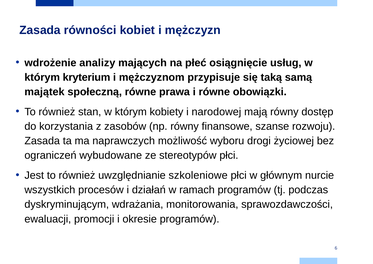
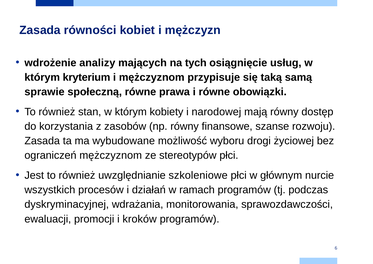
płeć: płeć -> tych
majątek: majątek -> sprawie
naprawczych: naprawczych -> wybudowane
ograniczeń wybudowane: wybudowane -> mężczyznom
dyskryminującym: dyskryminującym -> dyskryminacyjnej
okresie: okresie -> kroków
